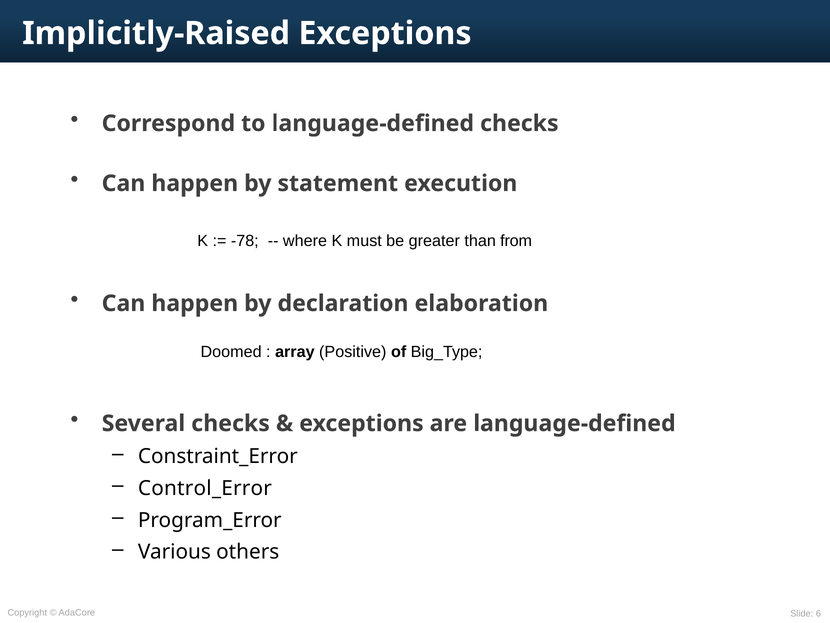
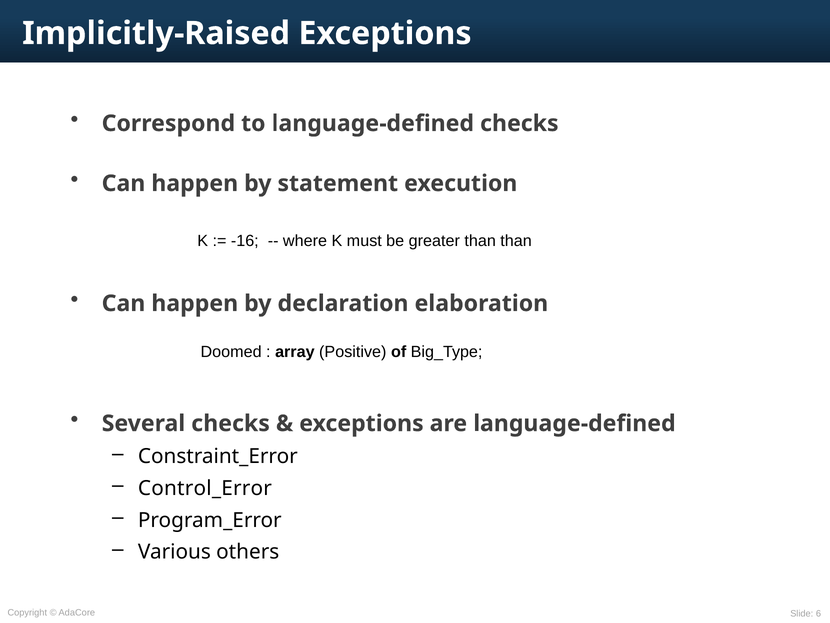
-78: -78 -> -16
than from: from -> than
